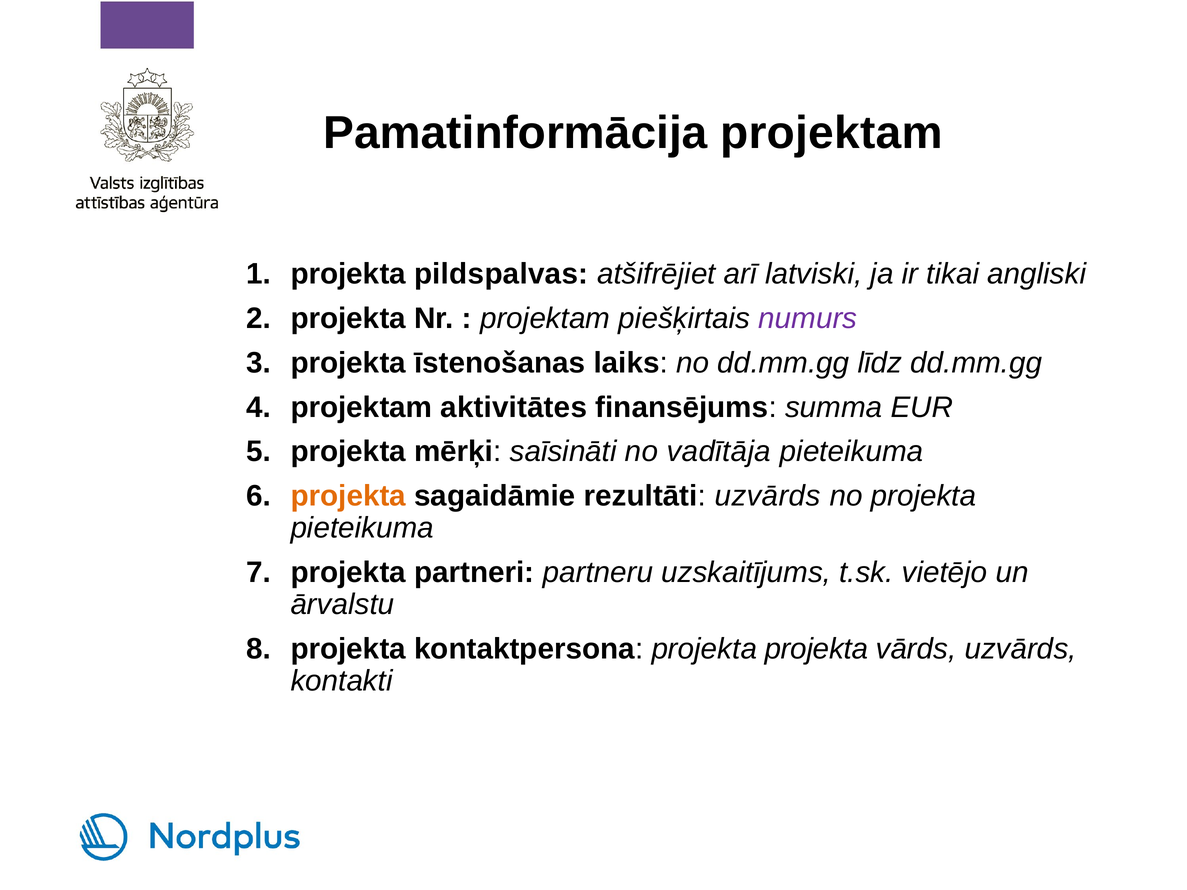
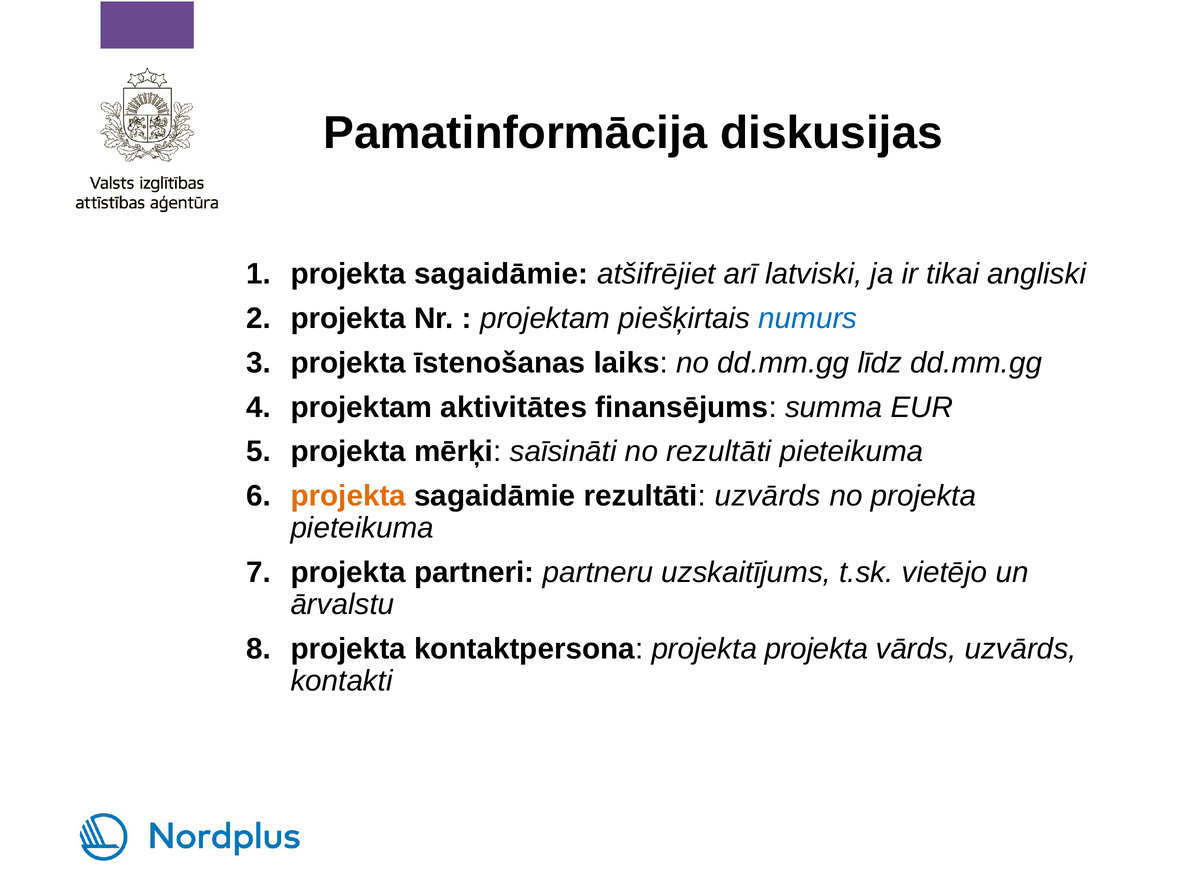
Pamatinformācija projektam: projektam -> diskusijas
pildspalvas at (501, 274): pildspalvas -> sagaidāmie
numurs colour: purple -> blue
no vadītāja: vadītāja -> rezultāti
